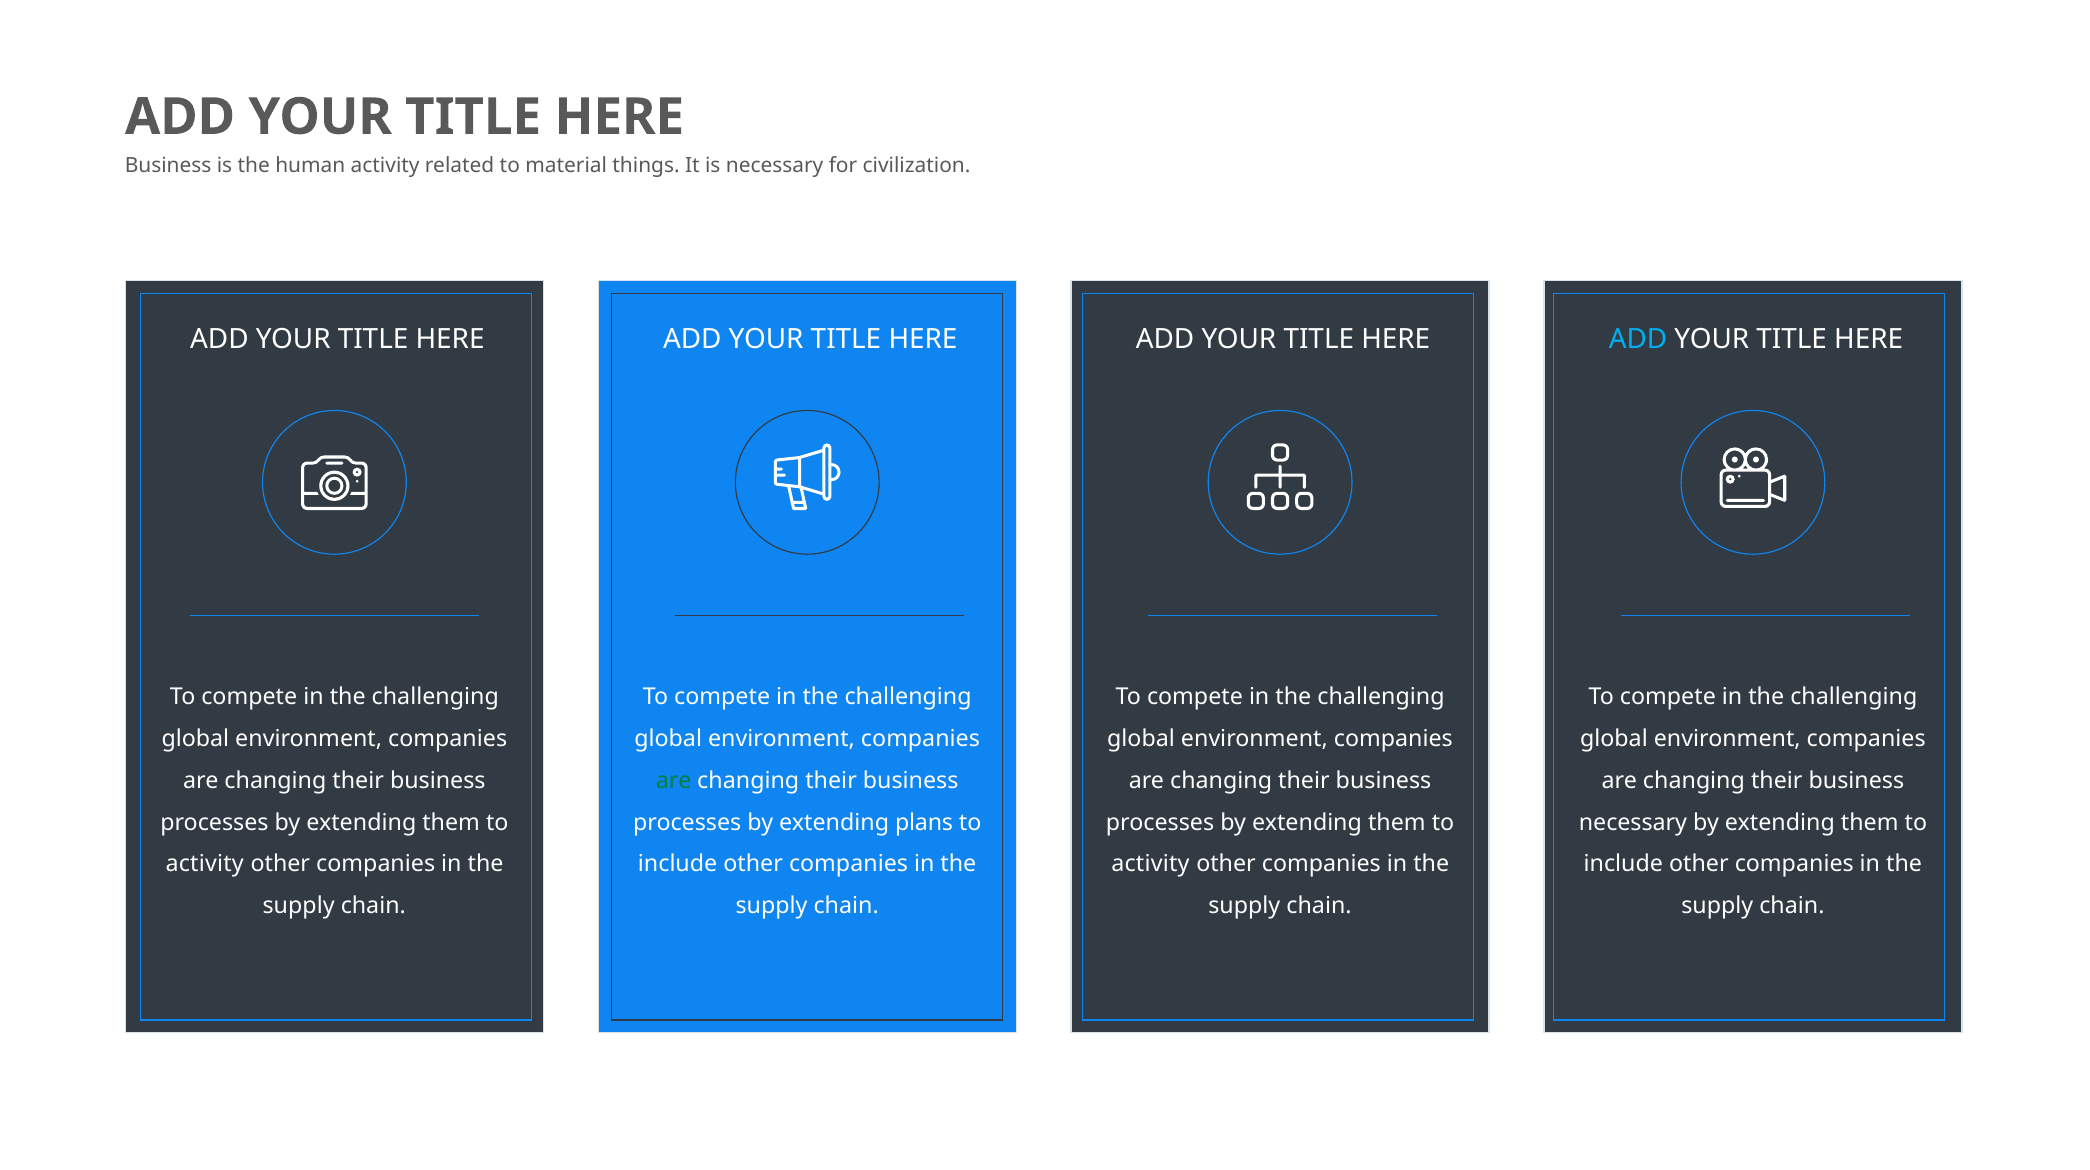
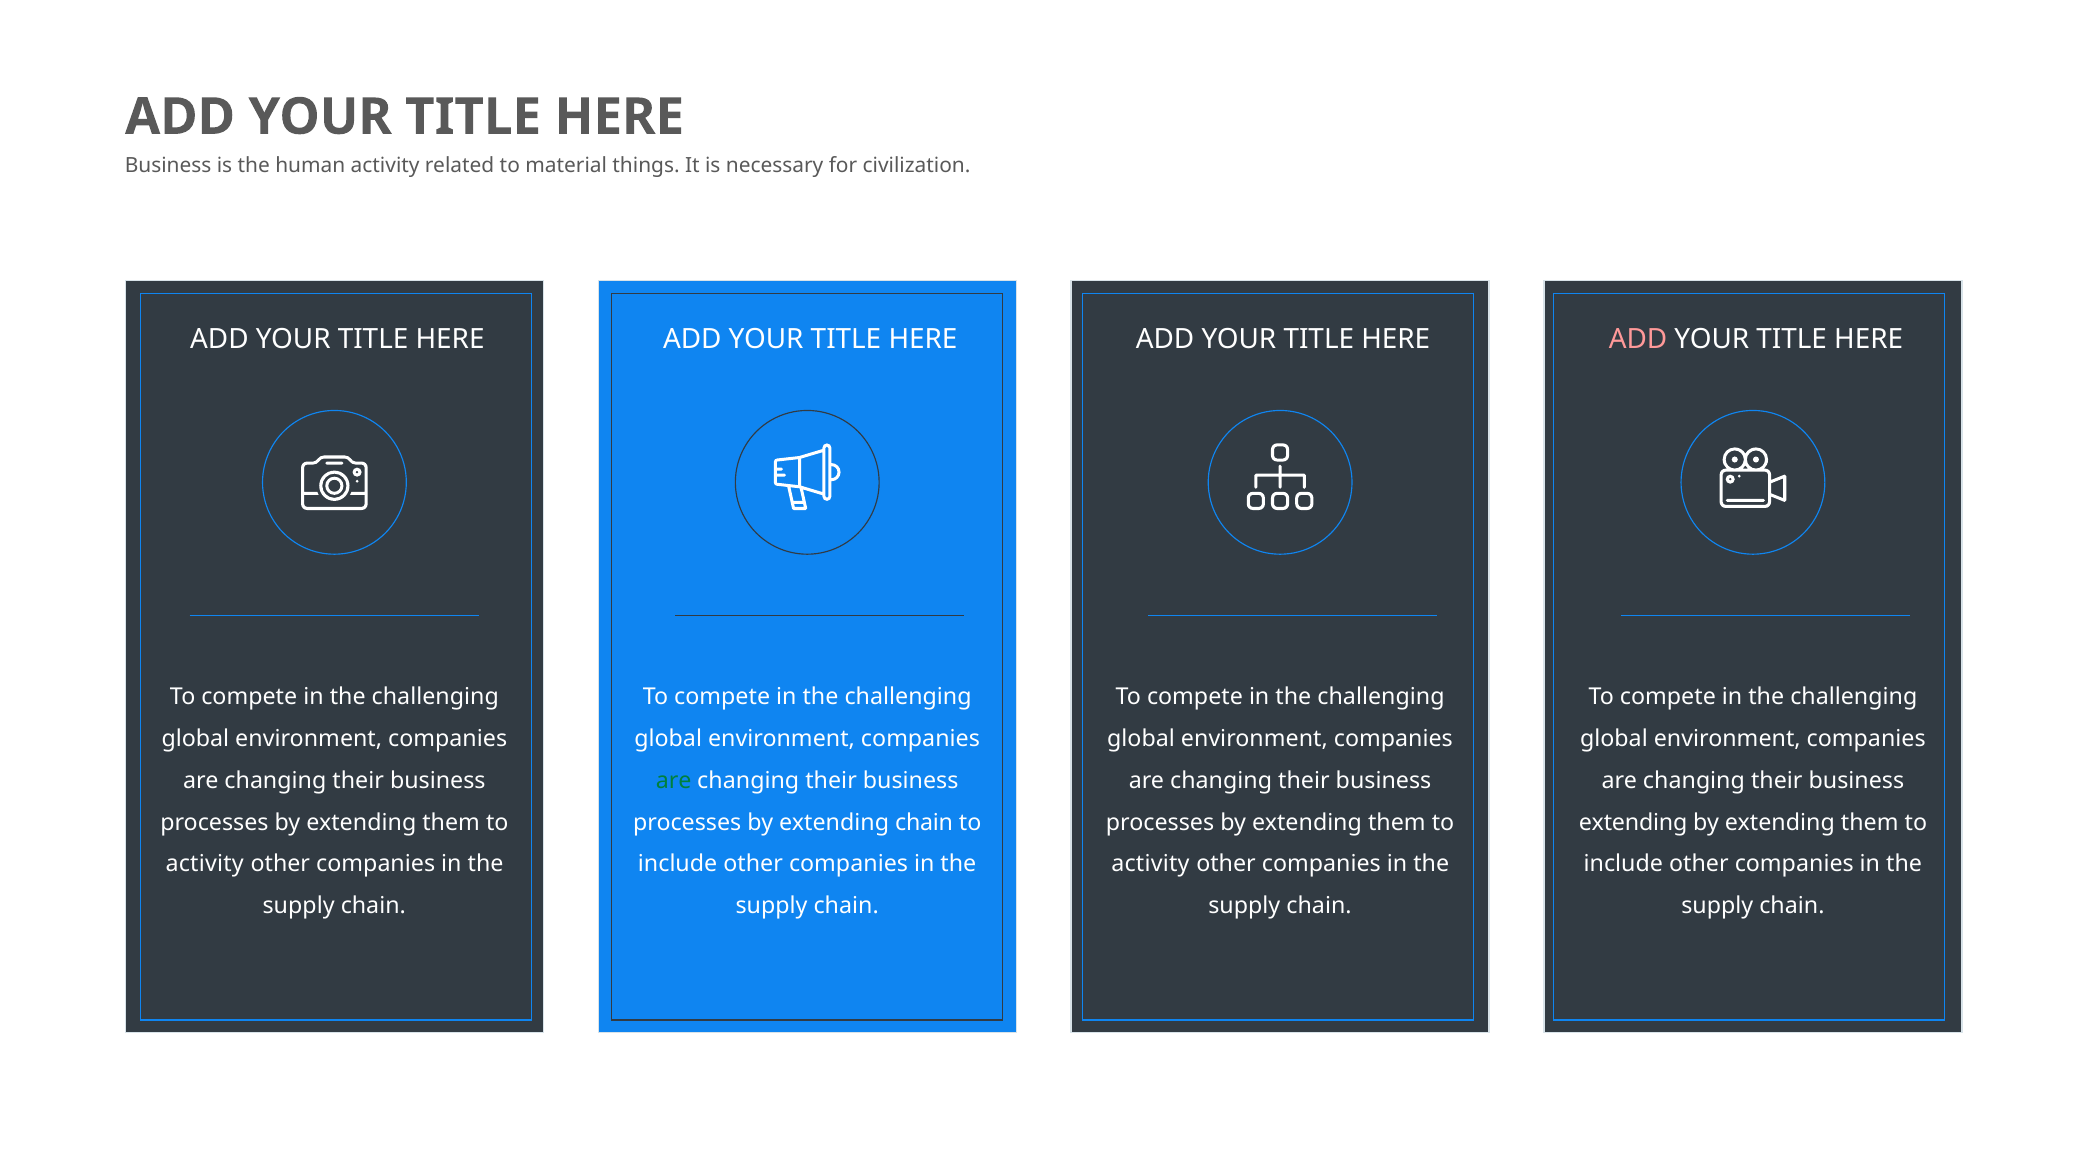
ADD at (1638, 340) colour: light blue -> pink
extending plans: plans -> chain
necessary at (1633, 823): necessary -> extending
